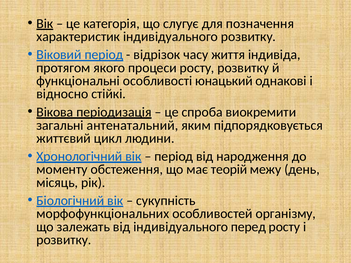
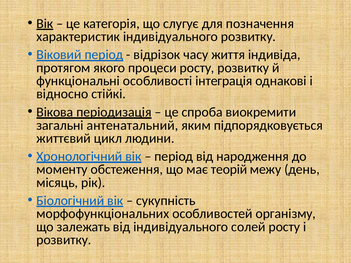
юнацький: юнацький -> інтеграція
перед: перед -> солей
